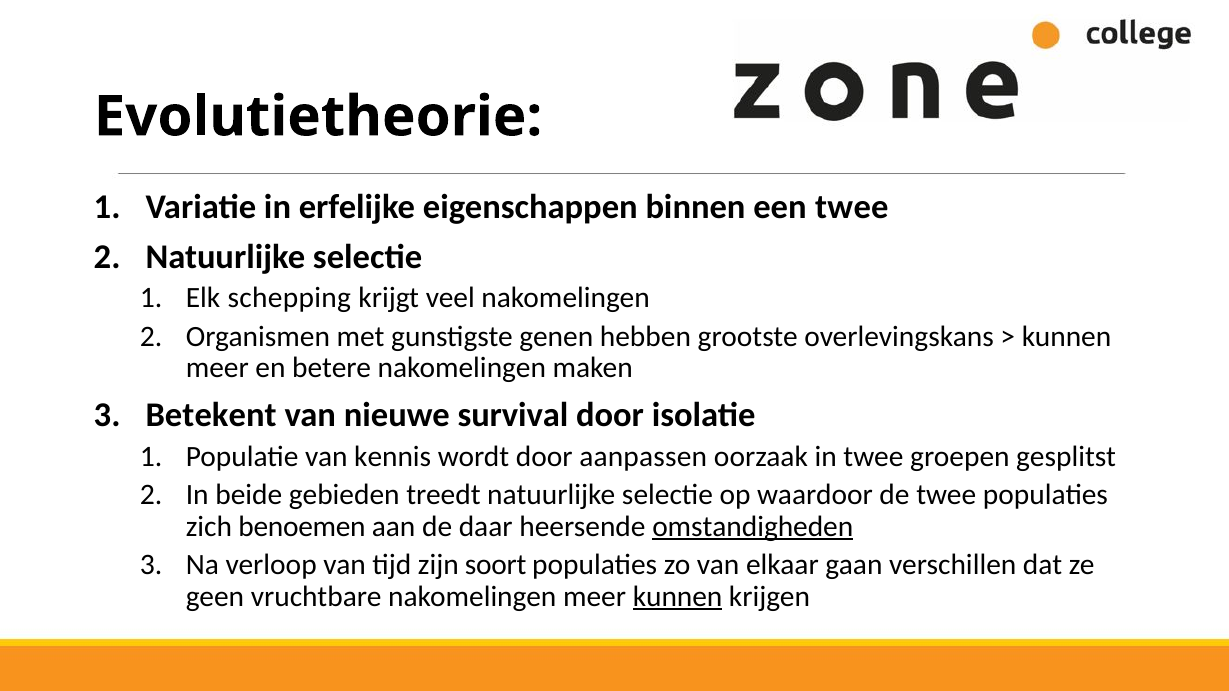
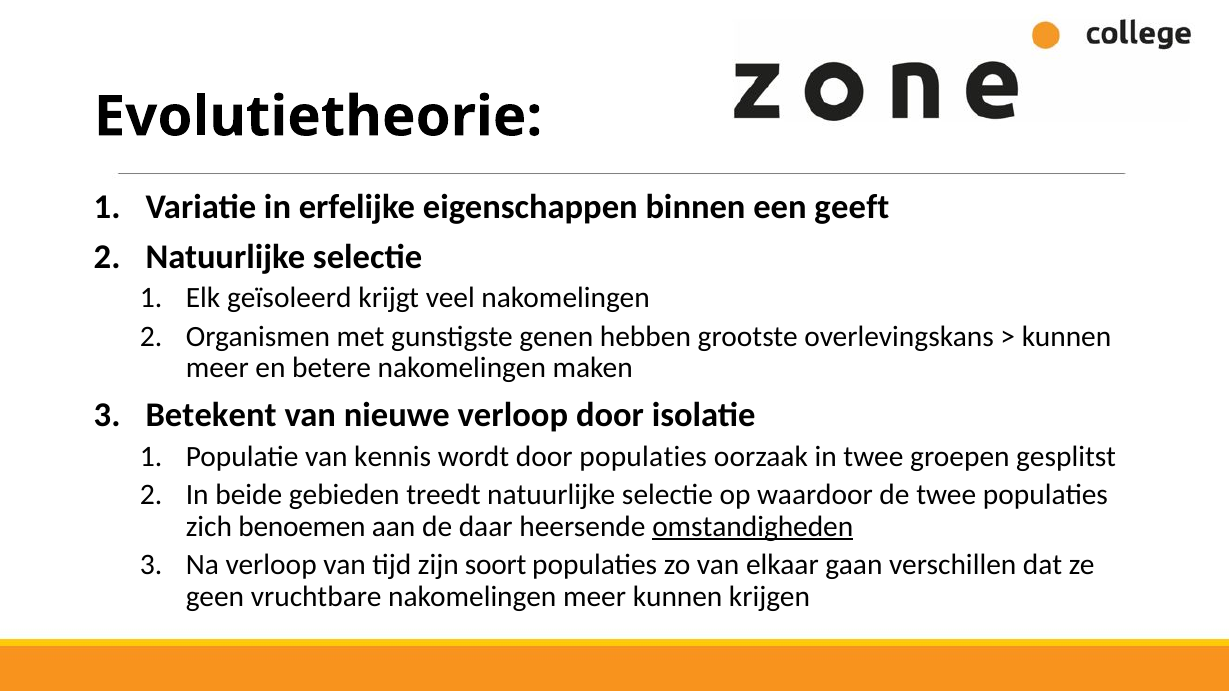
een twee: twee -> geeft
schepping: schepping -> geïsoleerd
nieuwe survival: survival -> verloop
door aanpassen: aanpassen -> populaties
kunnen at (678, 597) underline: present -> none
